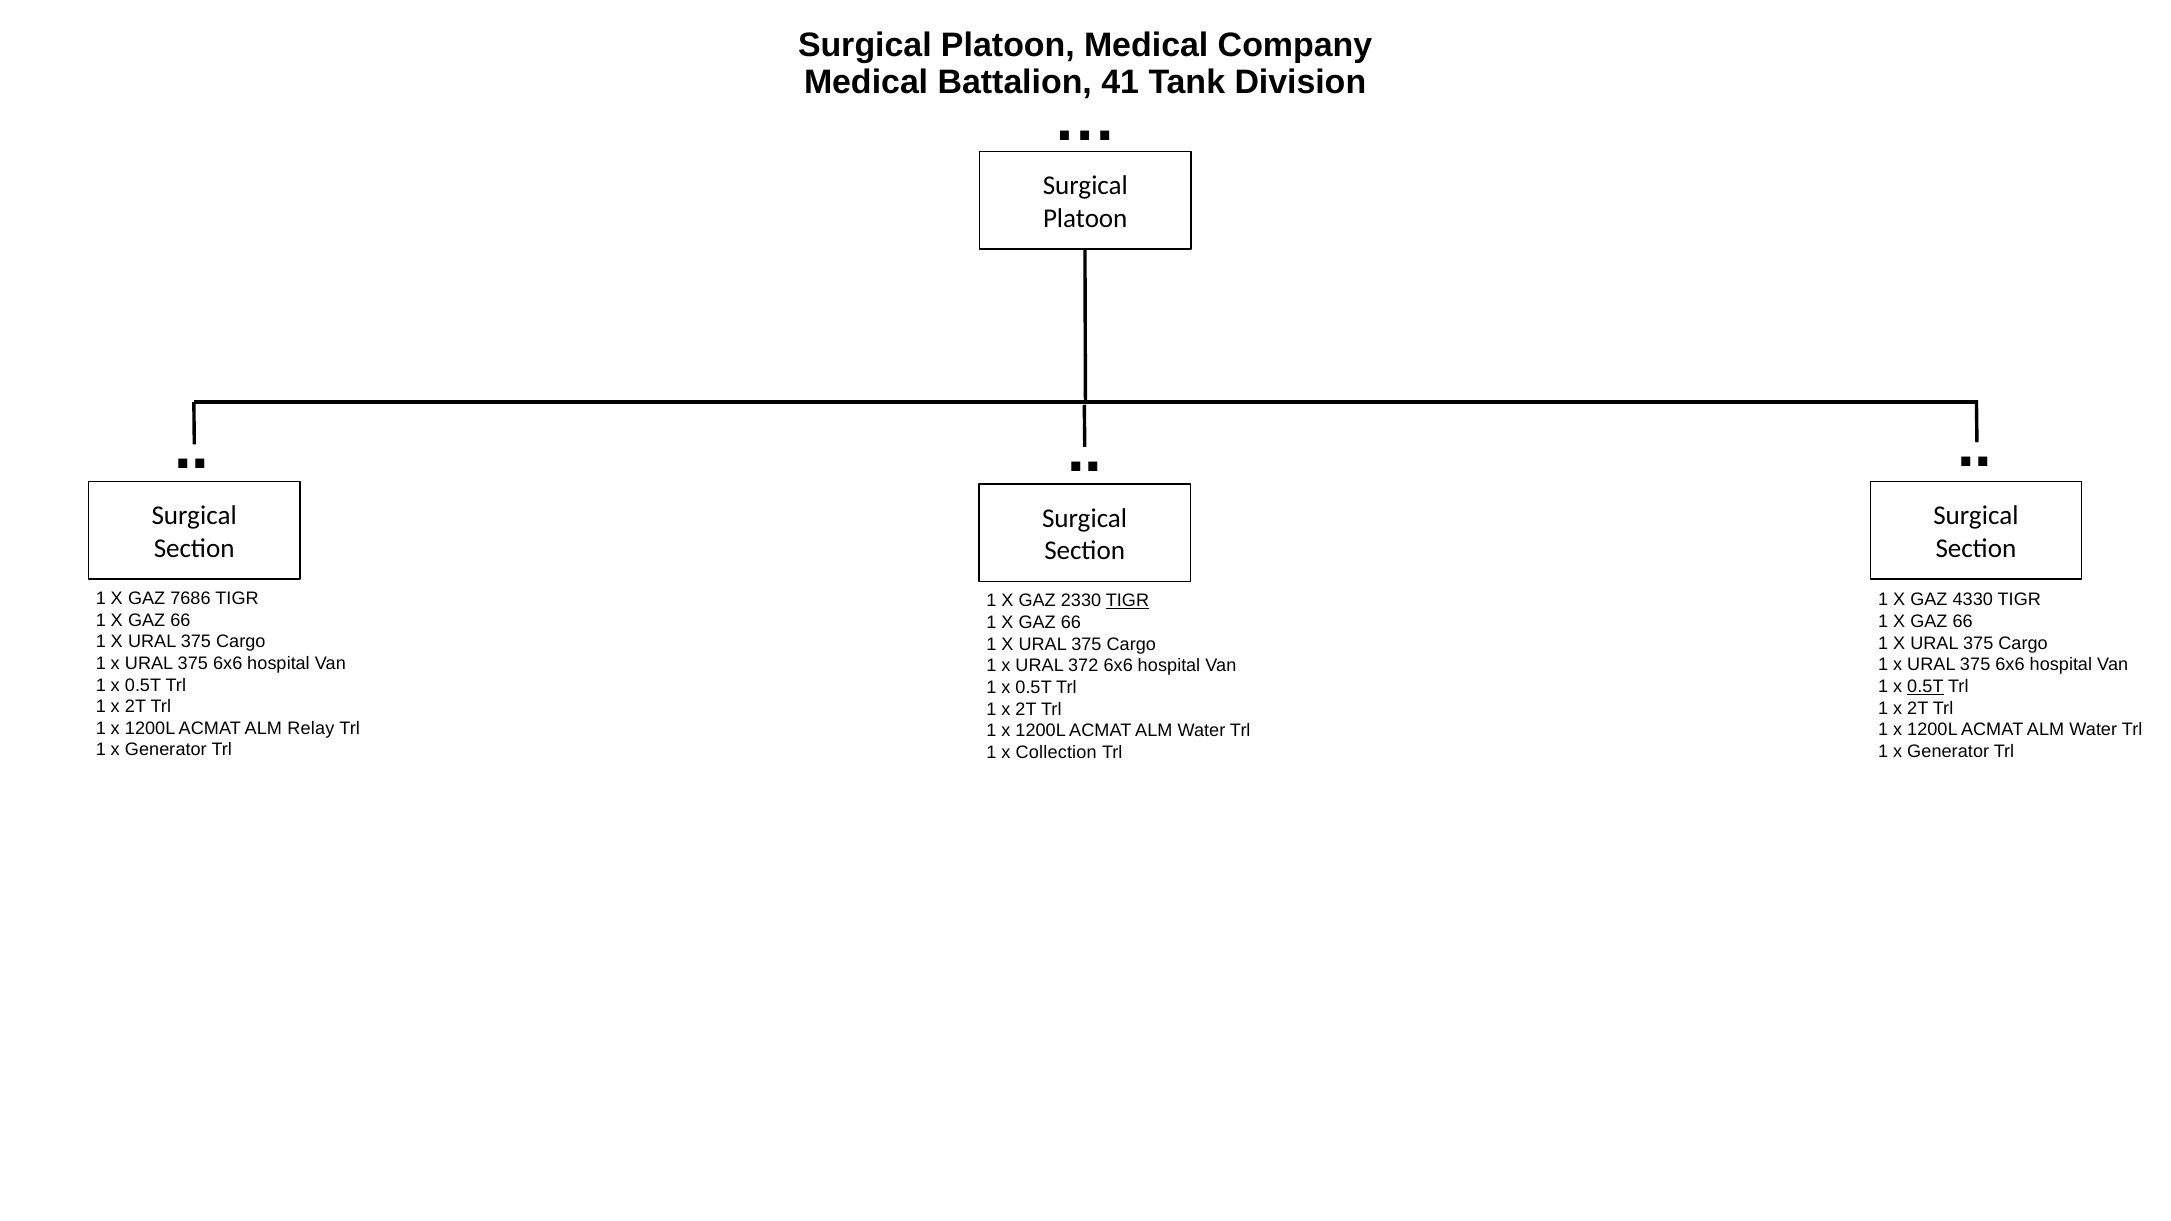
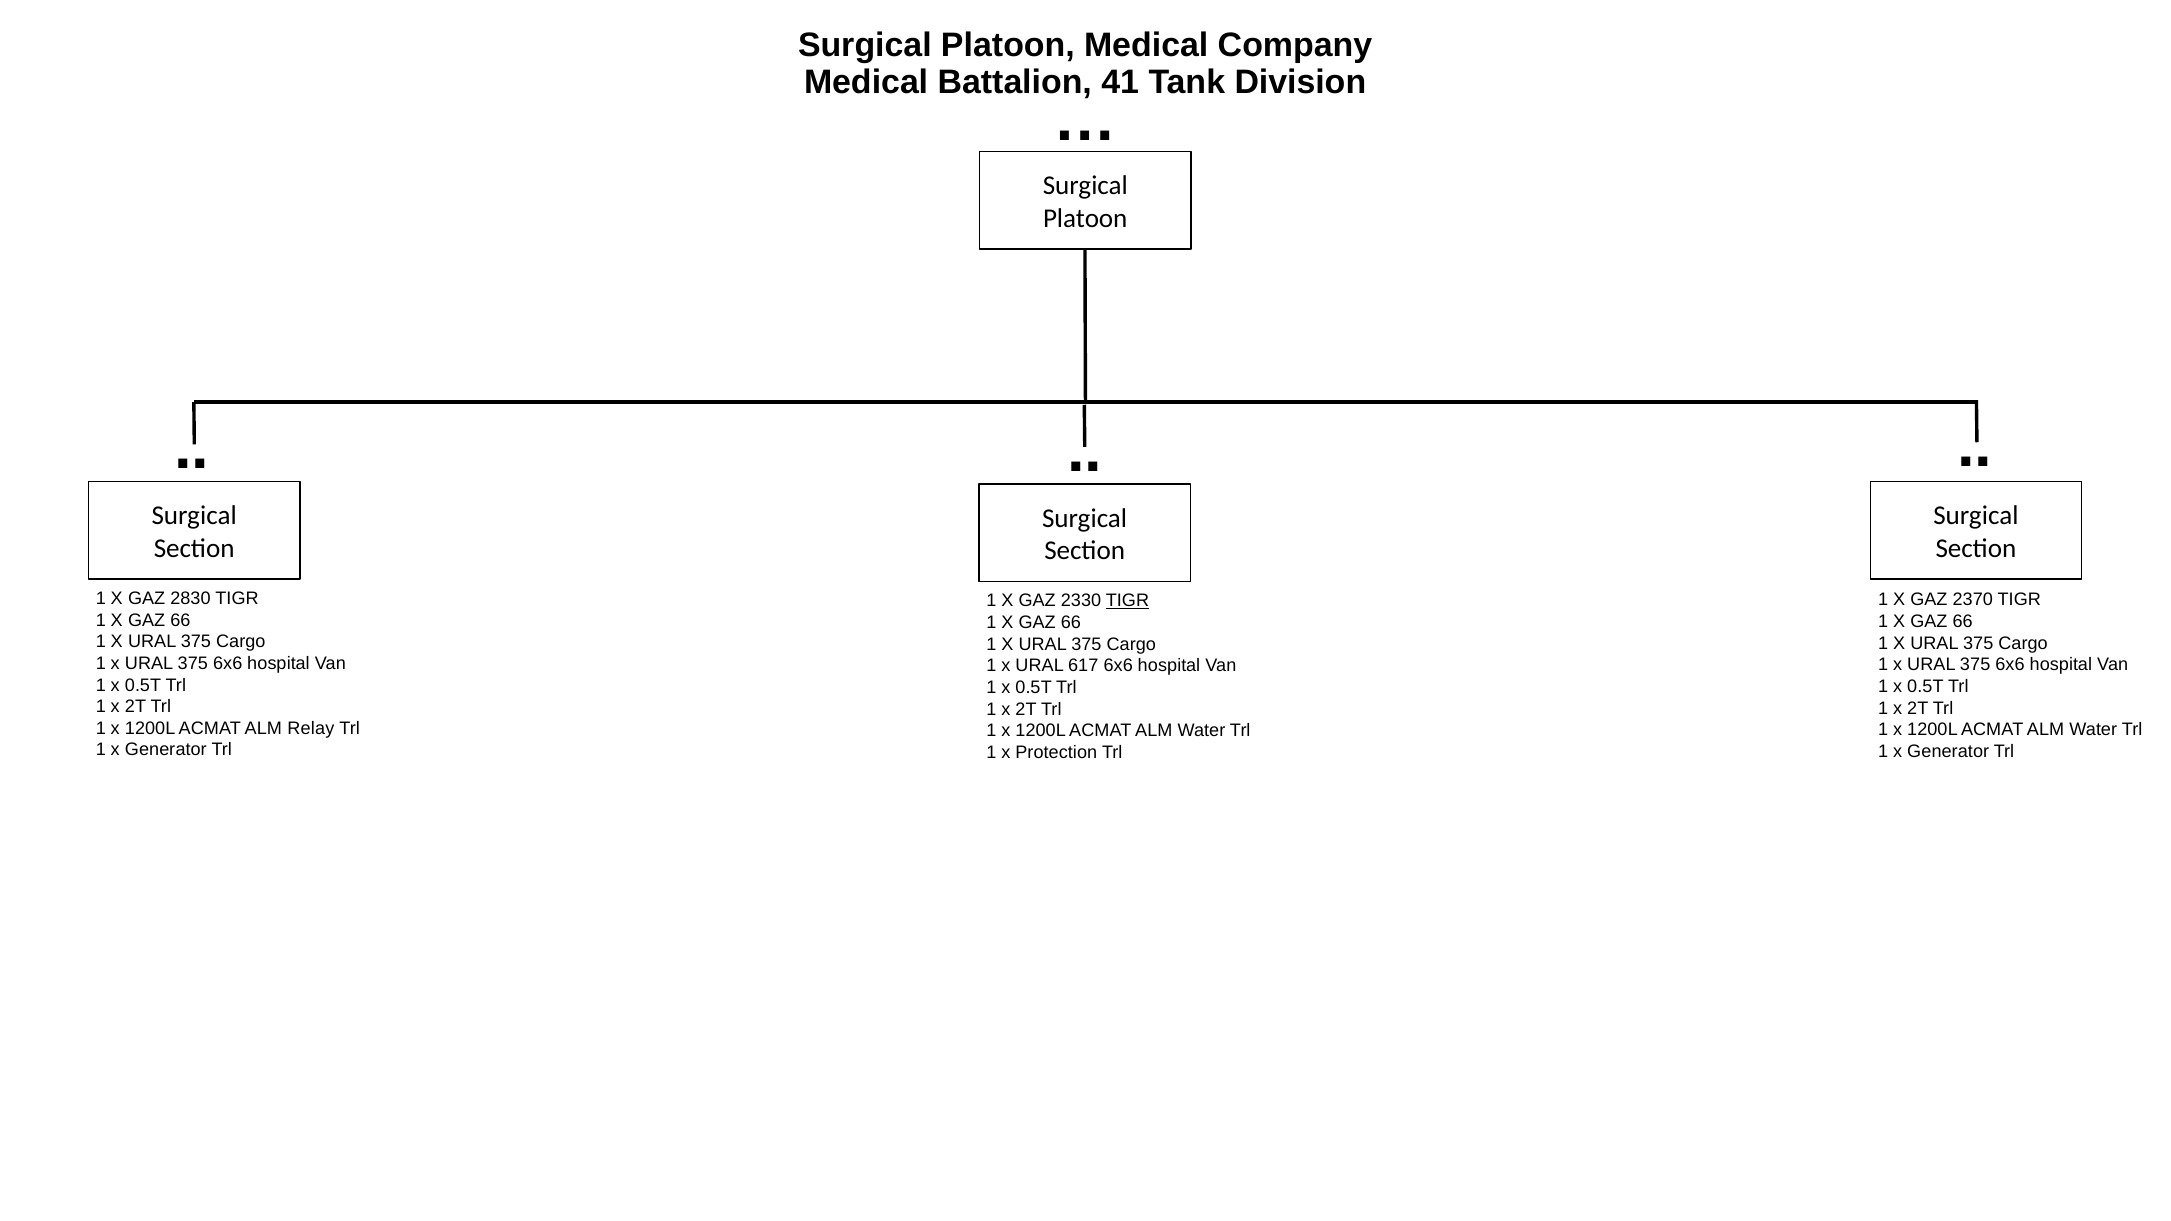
7686: 7686 -> 2830
4330: 4330 -> 2370
372: 372 -> 617
0.5T at (1925, 687) underline: present -> none
Collection: Collection -> Protection
